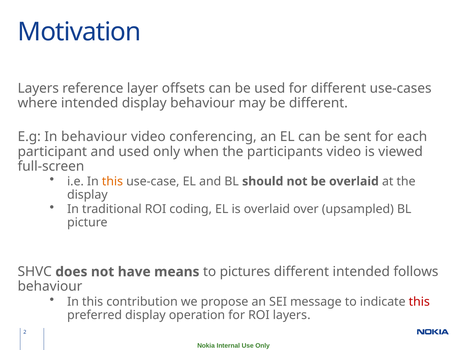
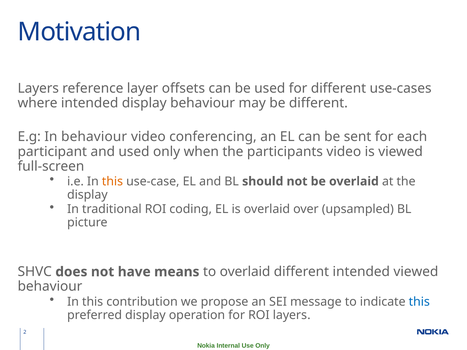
to pictures: pictures -> overlaid
intended follows: follows -> viewed
this at (419, 302) colour: red -> blue
